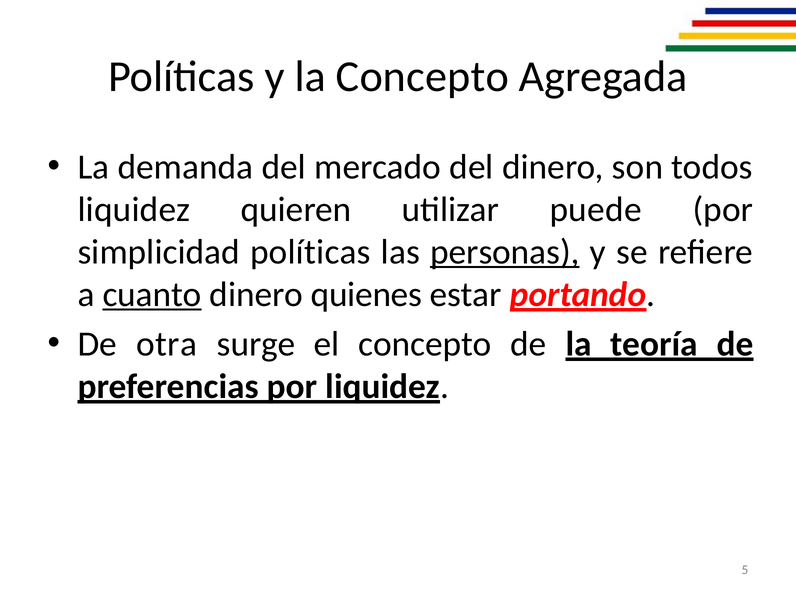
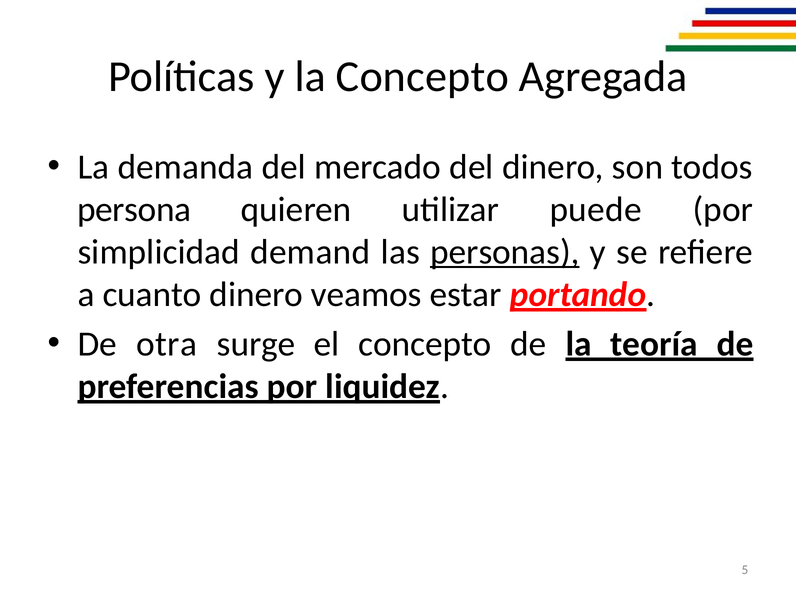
liquidez at (134, 209): liquidez -> persona
simplicidad políticas: políticas -> demand
cuanto underline: present -> none
quienes: quienes -> veamos
